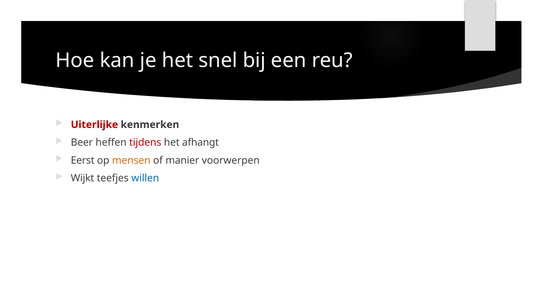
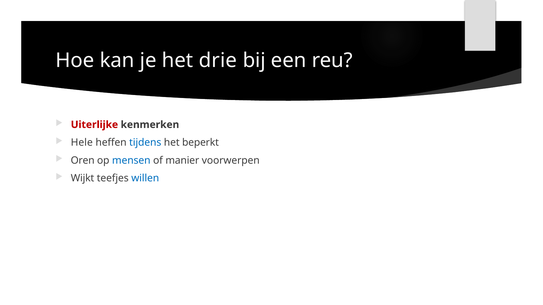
snel: snel -> drie
Beer: Beer -> Hele
tijdens colour: red -> blue
afhangt: afhangt -> beperkt
Eerst: Eerst -> Oren
mensen colour: orange -> blue
